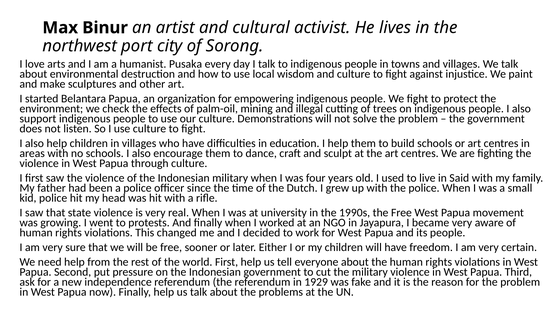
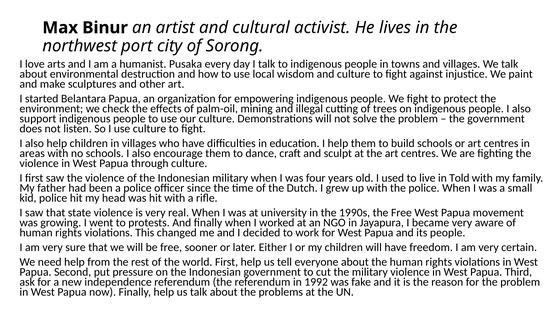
Said: Said -> Told
1929: 1929 -> 1992
